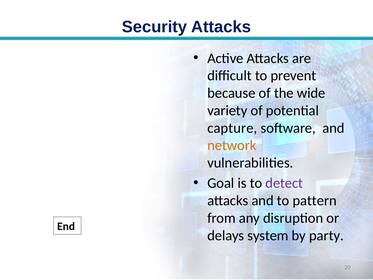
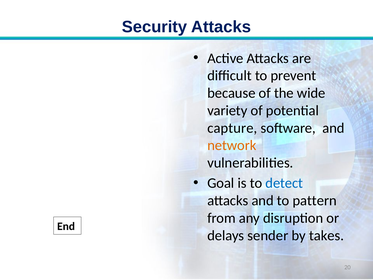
detect colour: purple -> blue
system: system -> sender
party: party -> takes
